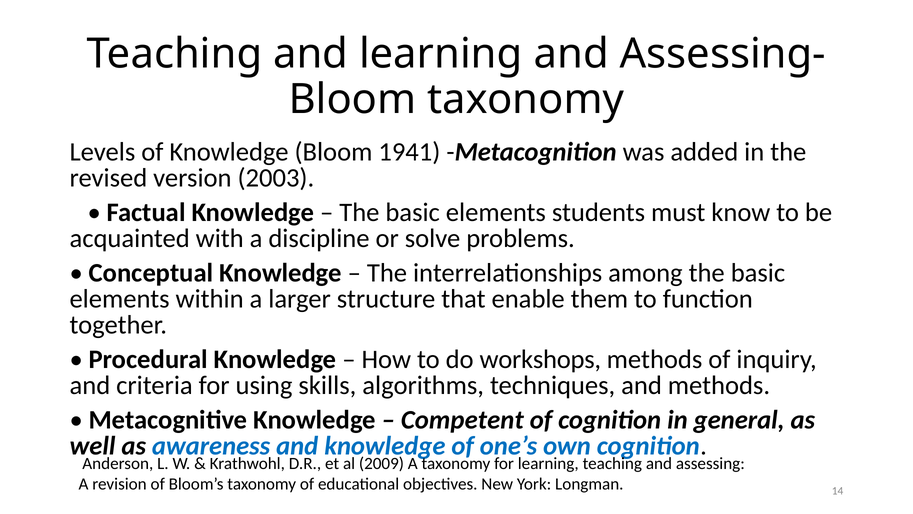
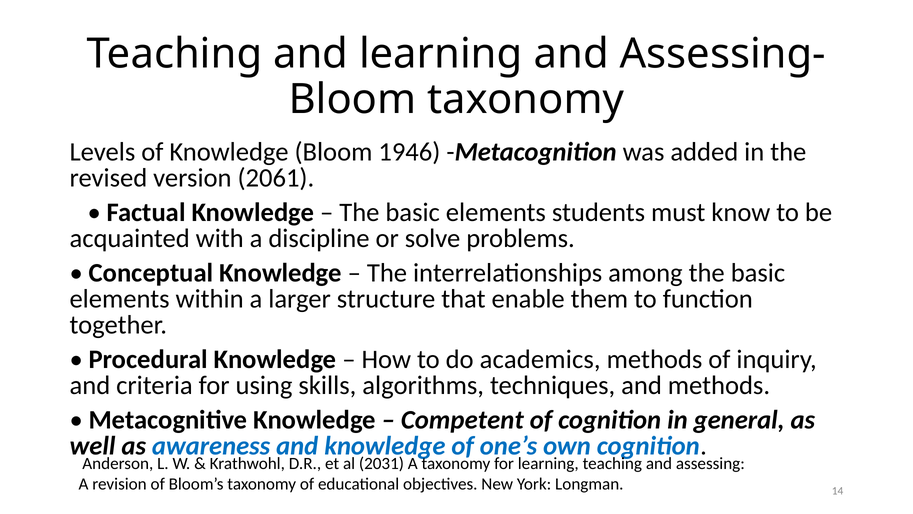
1941: 1941 -> 1946
2003: 2003 -> 2061
workshops: workshops -> academics
2009: 2009 -> 2031
